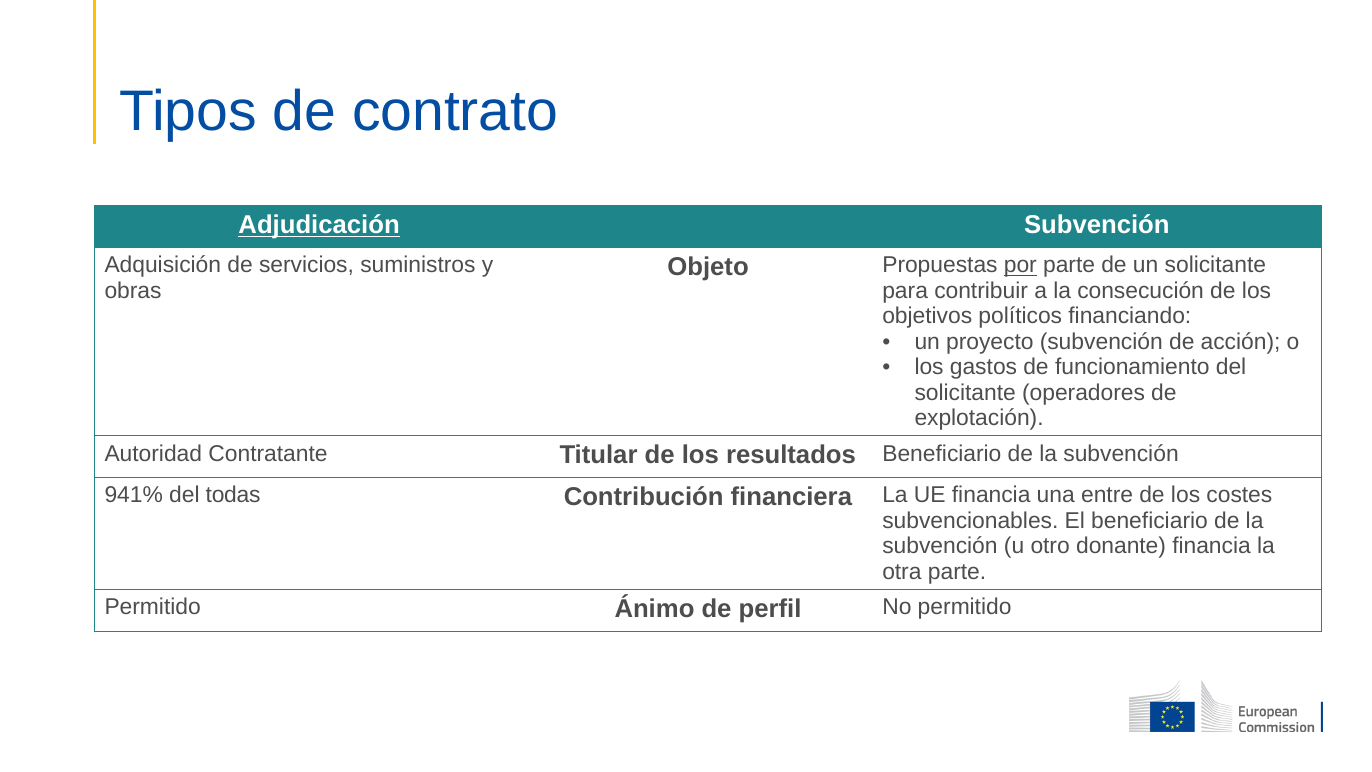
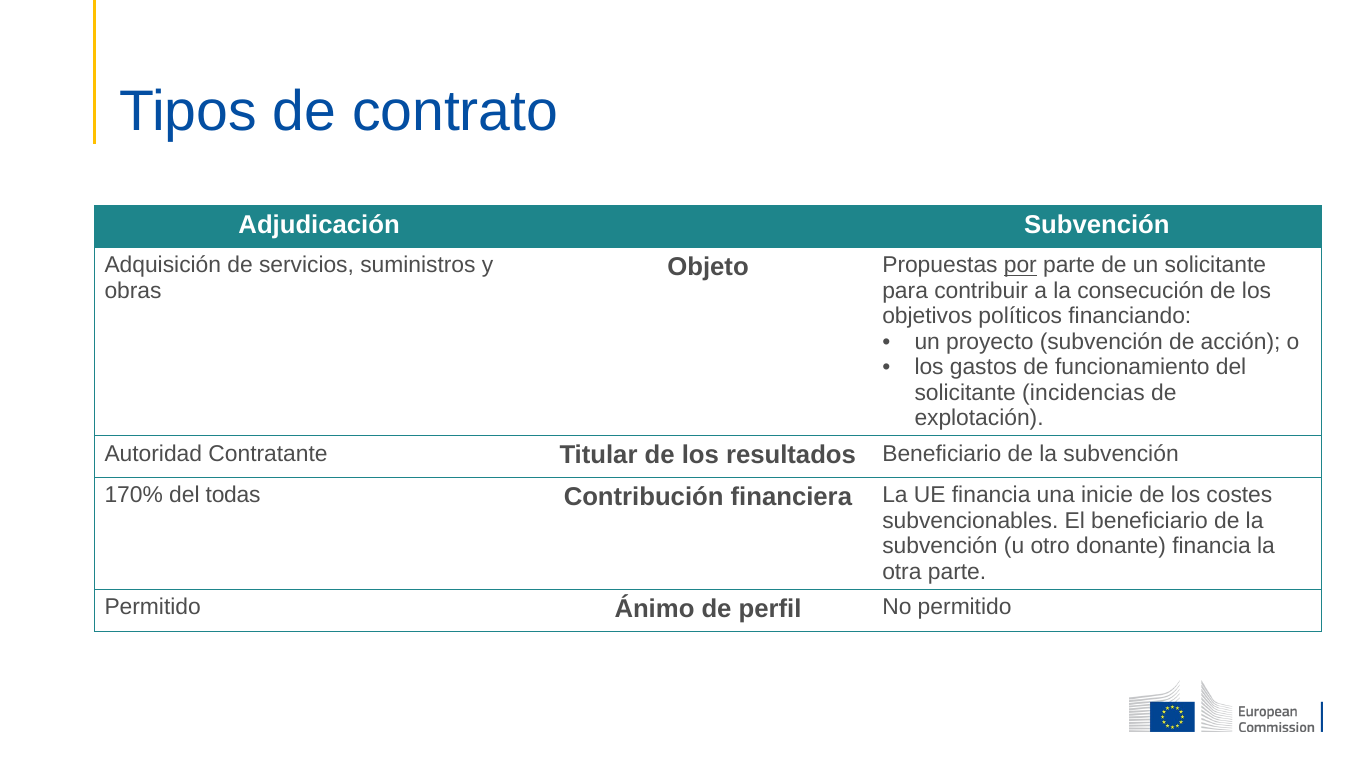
Adjudicación underline: present -> none
operadores: operadores -> incidencias
941%: 941% -> 170%
entre: entre -> inicie
